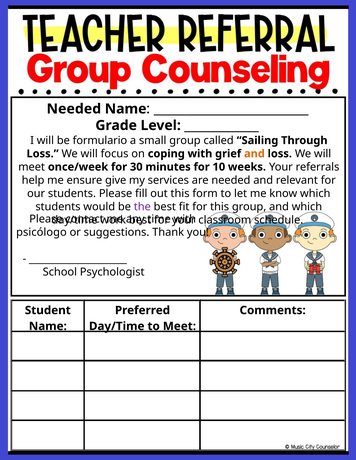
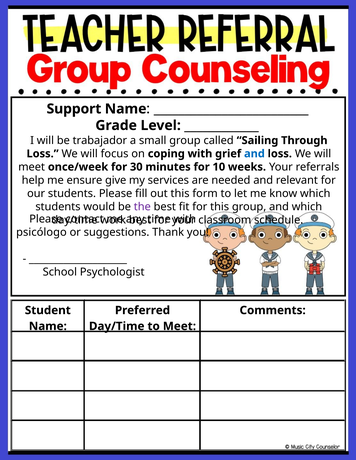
Needed at (74, 109): Needed -> Support
formulario: formulario -> trabajador
and at (254, 154) colour: orange -> blue
